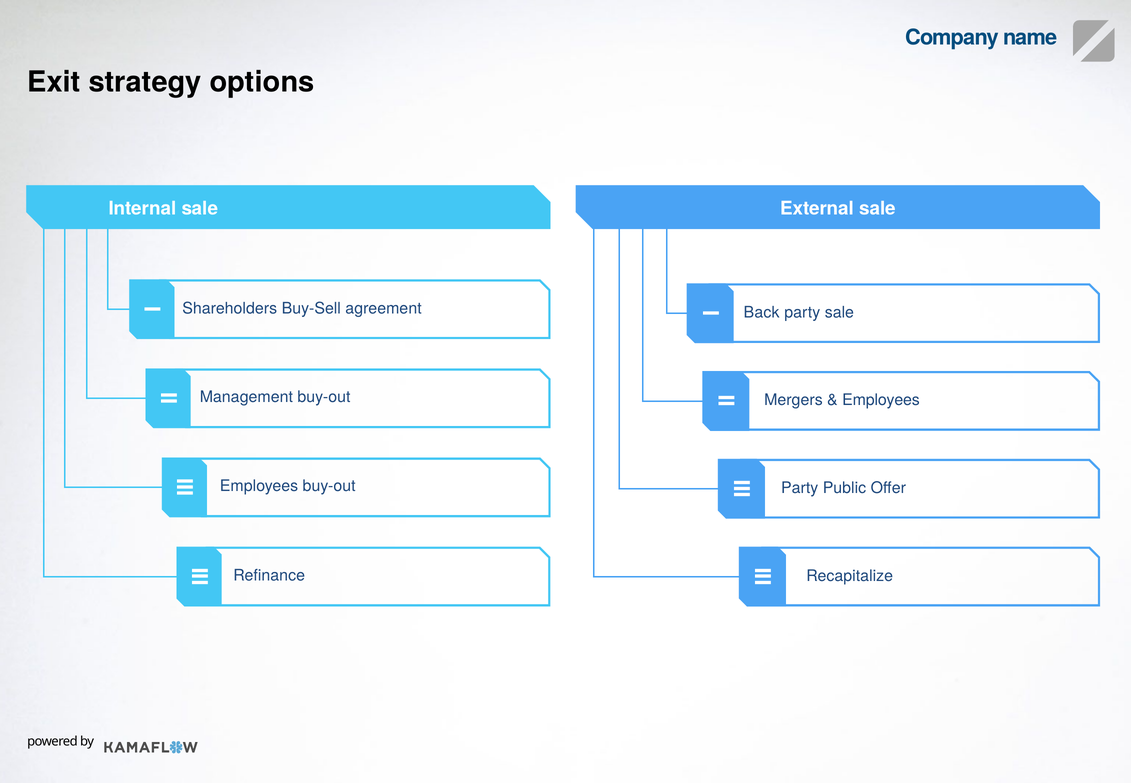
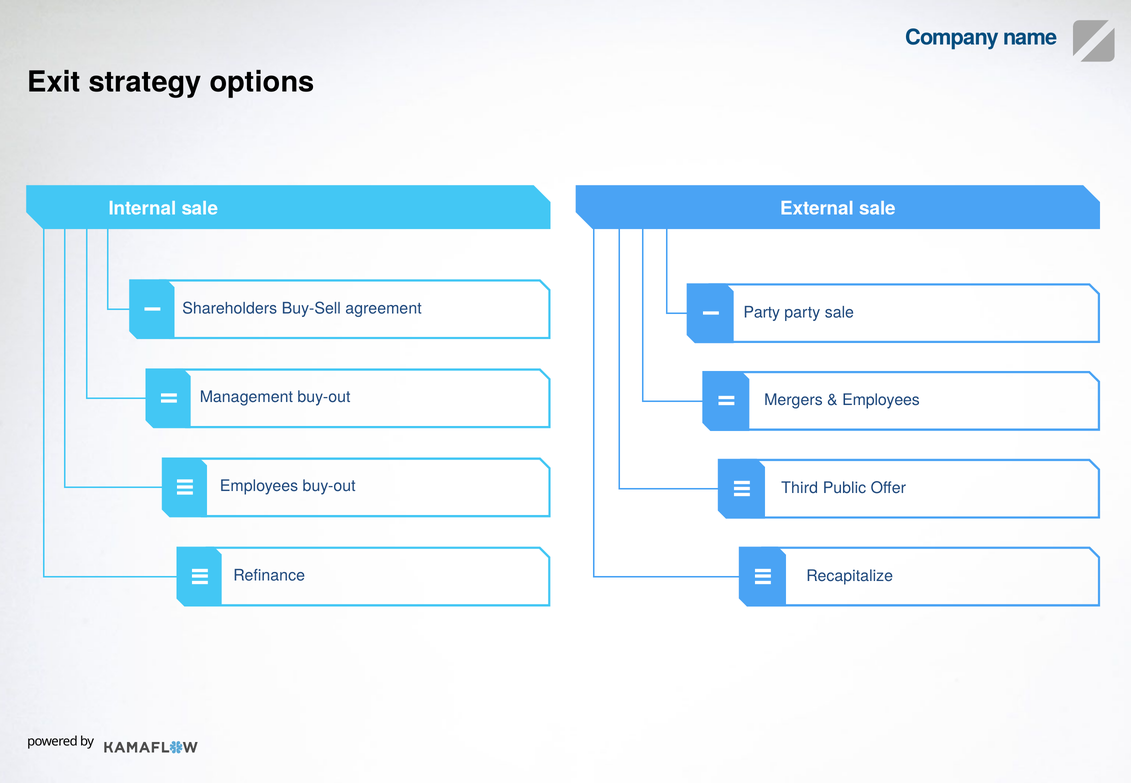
Back at (762, 312): Back -> Party
Party at (800, 488): Party -> Third
